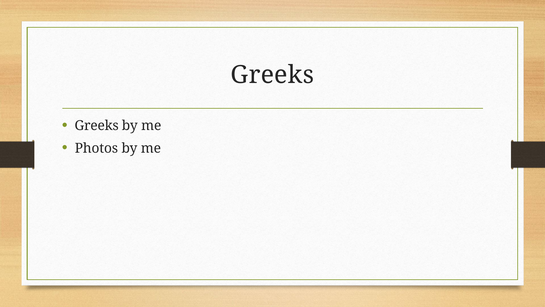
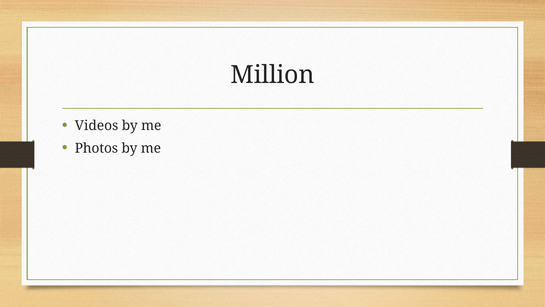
Greeks at (272, 75): Greeks -> Million
Greeks at (97, 125): Greeks -> Videos
